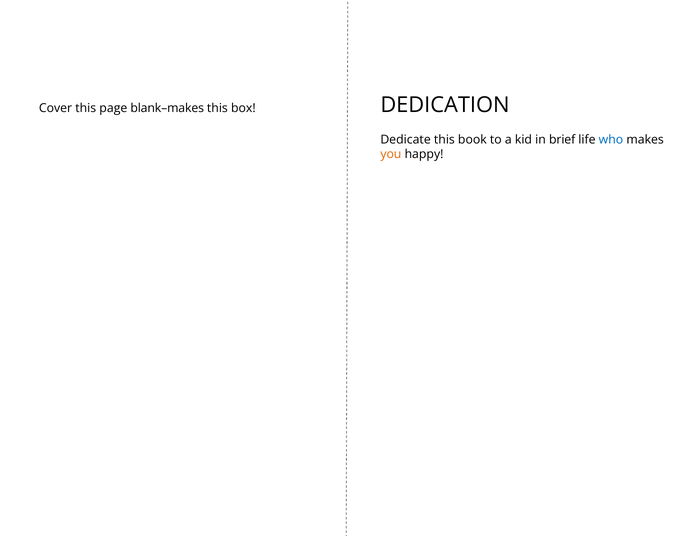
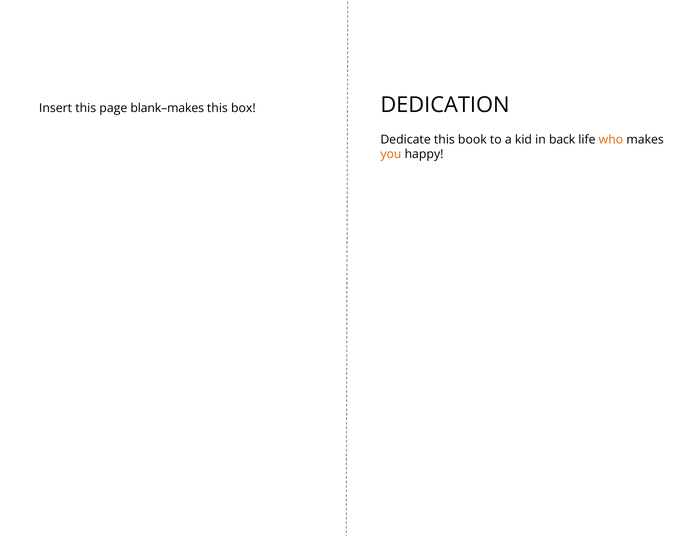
Cover: Cover -> Insert
brief: brief -> back
who colour: blue -> orange
